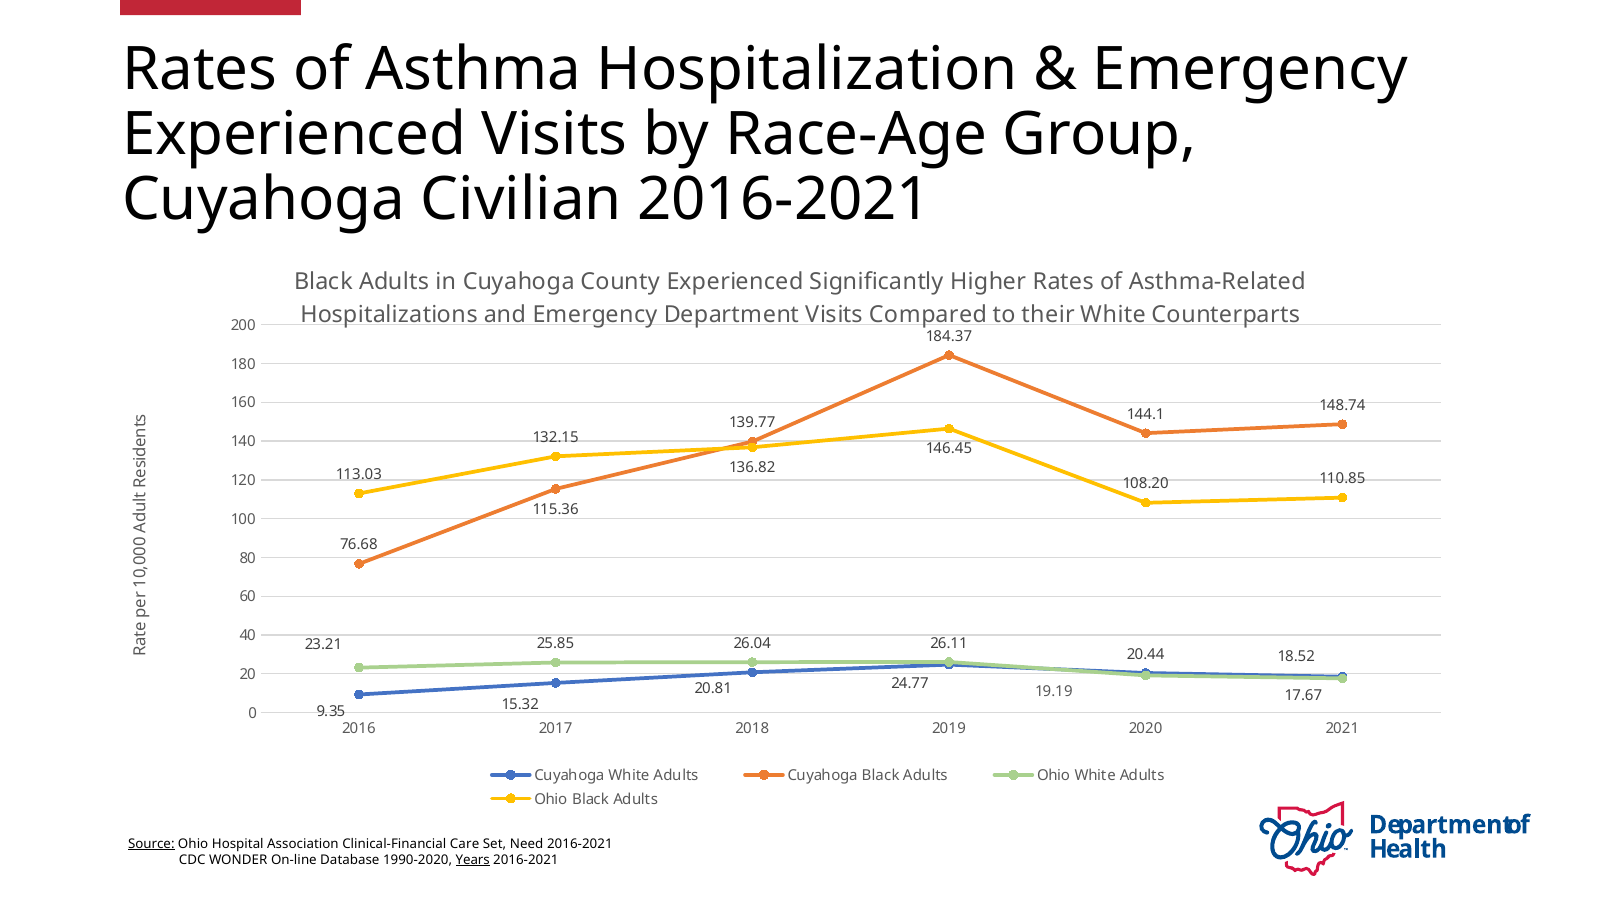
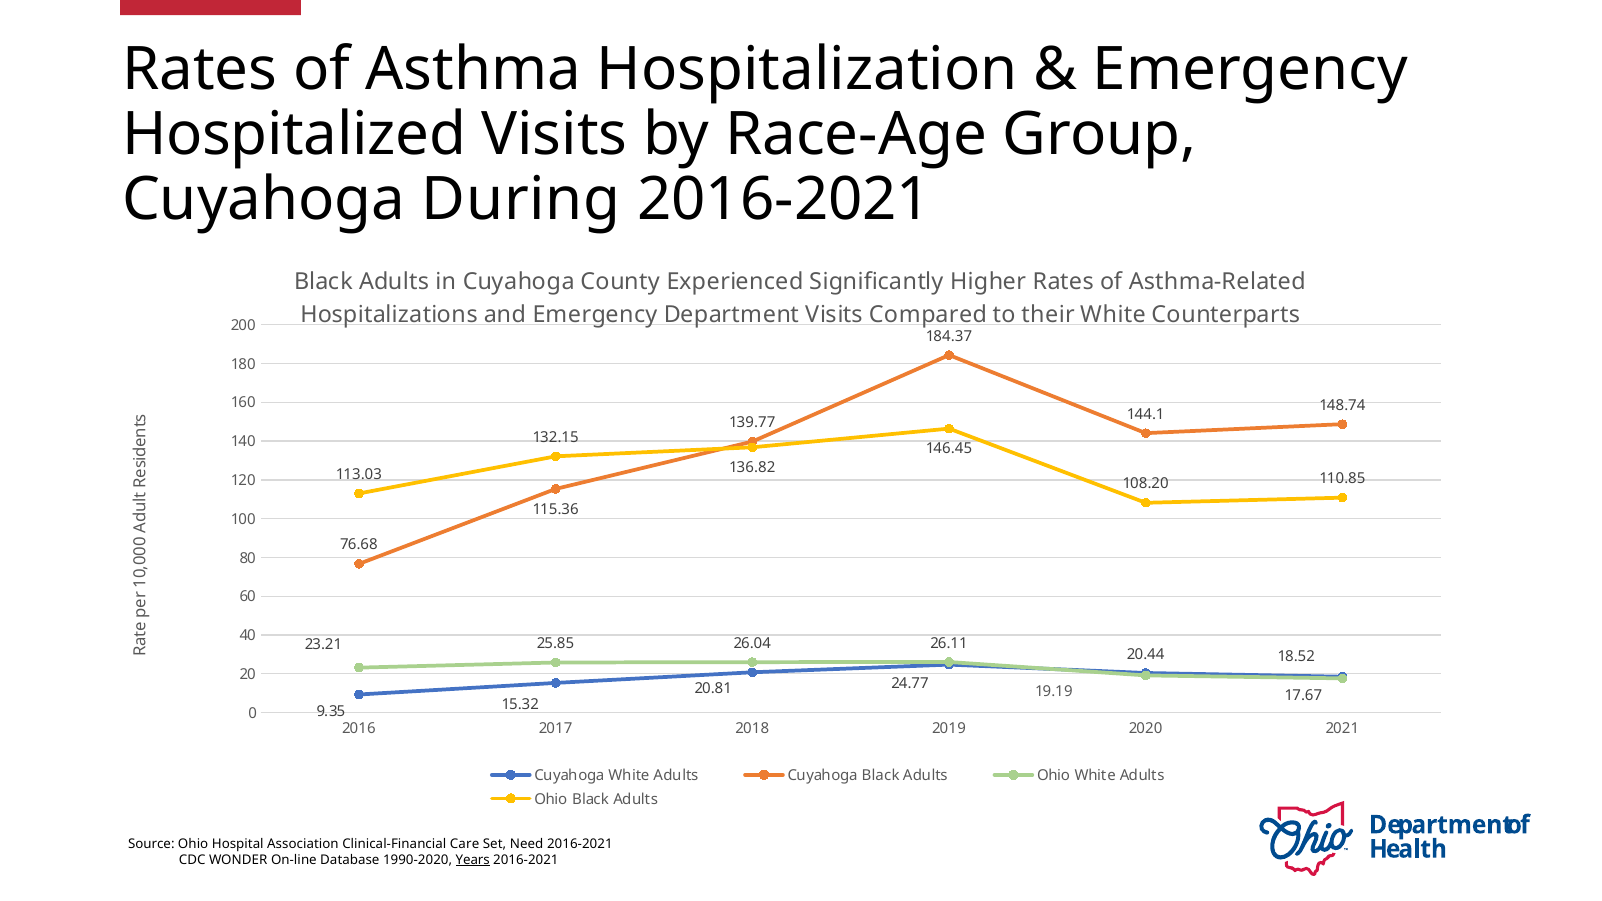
Experienced at (294, 135): Experienced -> Hospitalized
Civilian: Civilian -> During
Source underline: present -> none
